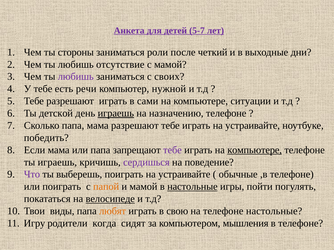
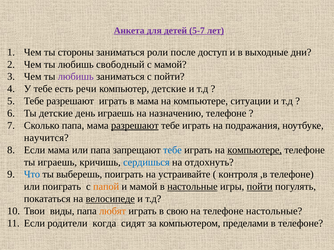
четкий: четкий -> доступ
отсутствие: отсутствие -> свободный
с своих: своих -> пойти
компьютер нужной: нужной -> детские
в сами: сами -> мама
Ты детской: детской -> детские
играешь at (116, 114) underline: present -> none
разрешают at (135, 126) underline: none -> present
играть на устраивайте: устраивайте -> подражания
победить: победить -> научится
тебе at (172, 150) colour: purple -> blue
сердишься colour: purple -> blue
поведение: поведение -> отдохнуть
Что colour: purple -> blue
обычные: обычные -> контроля
пойти at (260, 187) underline: none -> present
Игру at (34, 224): Игру -> Если
мышления: мышления -> пределами
